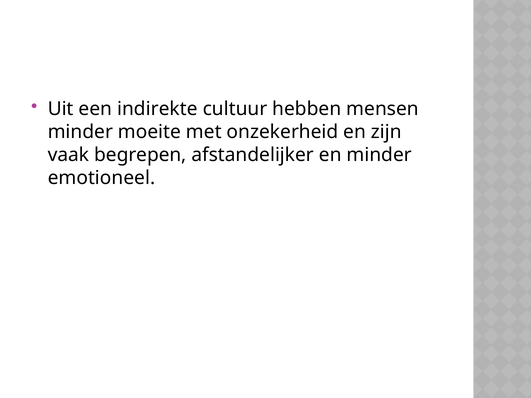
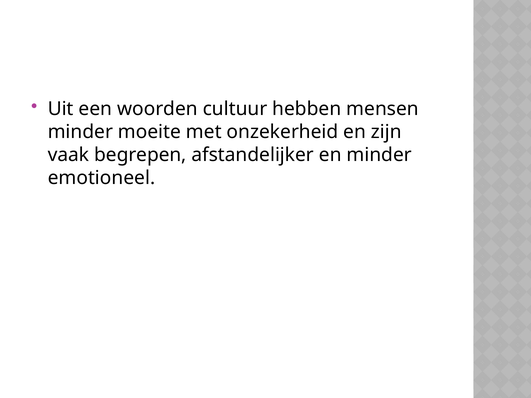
indirekte: indirekte -> woorden
